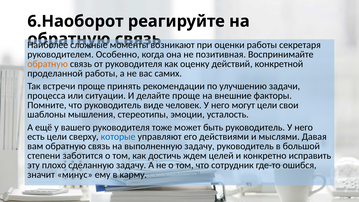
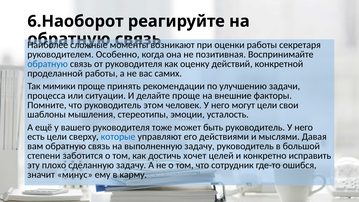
обратную at (48, 64) colour: orange -> blue
встречи: встречи -> мимики
виде: виде -> этом
ждем: ждем -> хочет
